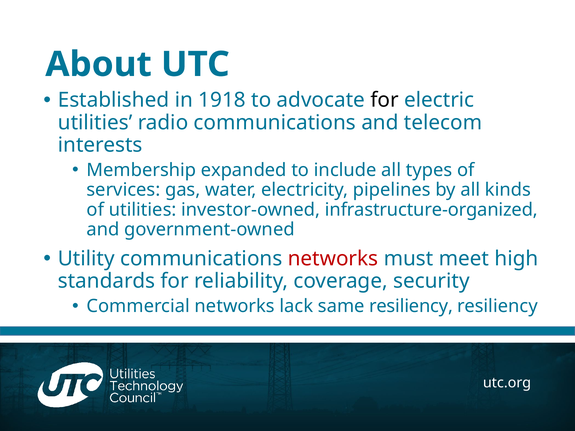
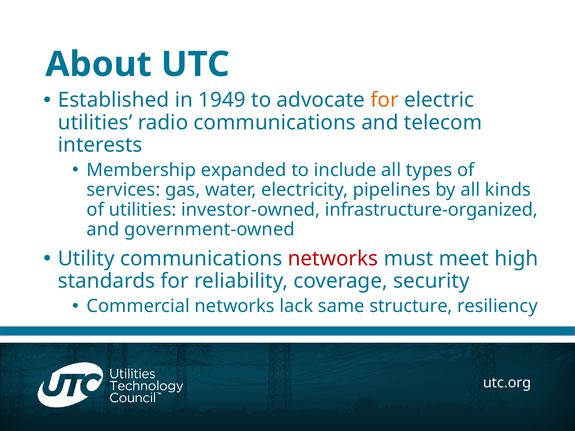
1918: 1918 -> 1949
for at (385, 100) colour: black -> orange
same resiliency: resiliency -> structure
